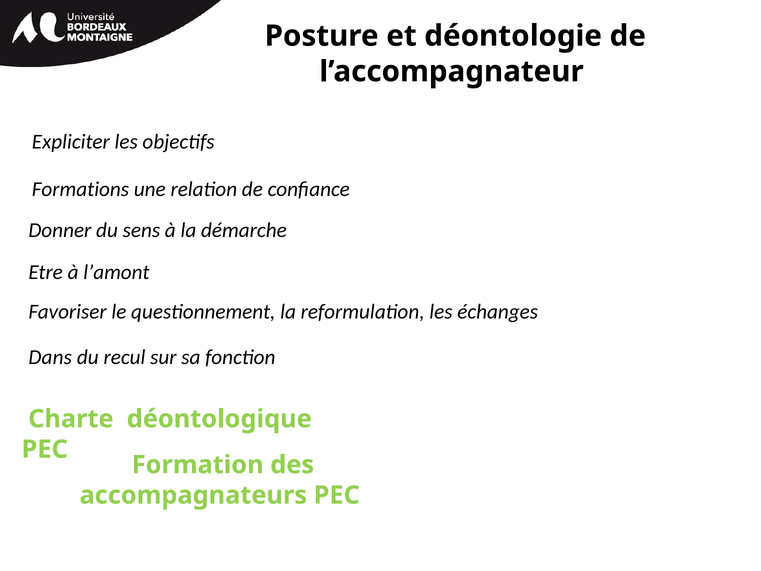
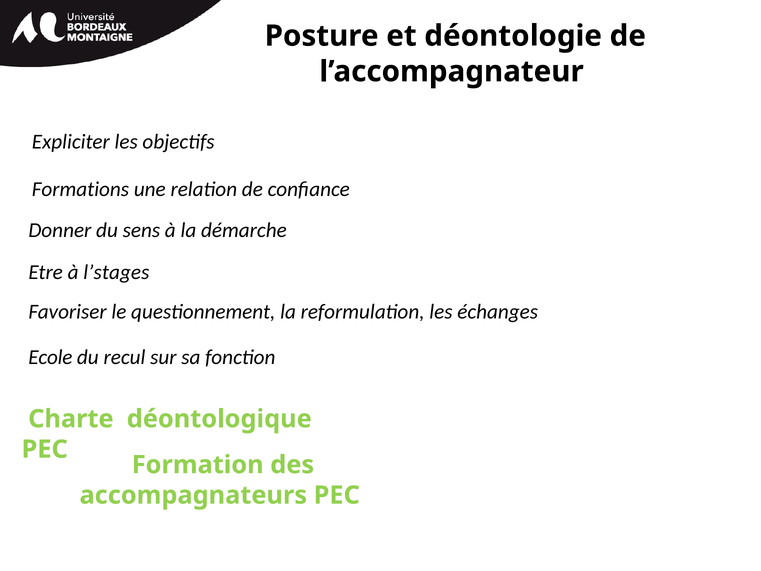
l’amont: l’amont -> l’stages
Dans: Dans -> Ecole
